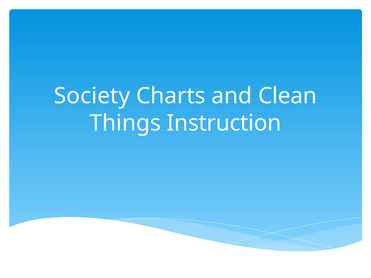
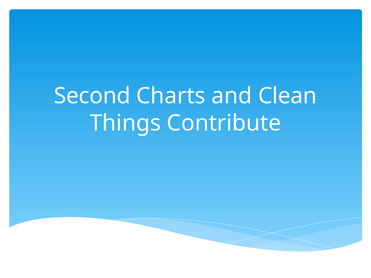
Society: Society -> Second
Instruction: Instruction -> Contribute
